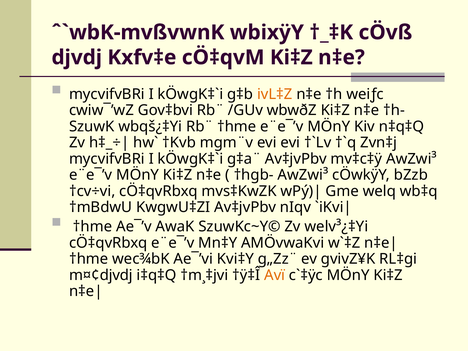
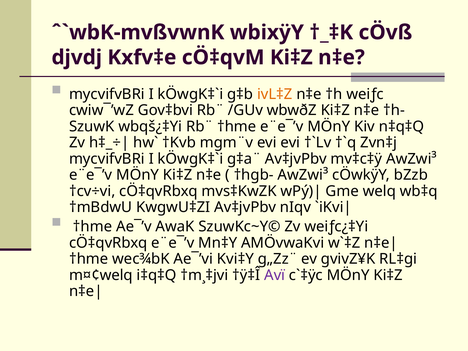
welv³¿‡Yi: welv³¿‡Yi -> weiƒc¿‡Yi
m¤¢djvdj: m¤¢djvdj -> m¤¢welq
Avï colour: orange -> purple
